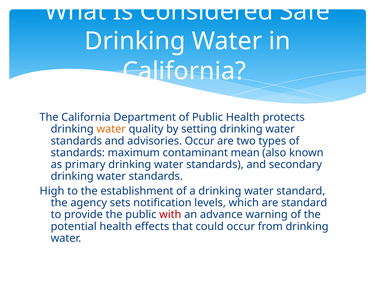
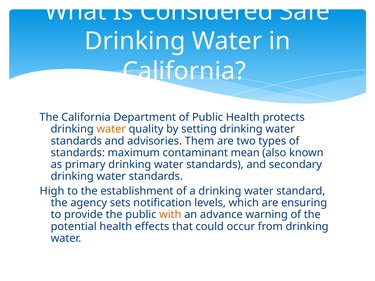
advisories Occur: Occur -> Them
are standard: standard -> ensuring
with colour: red -> orange
